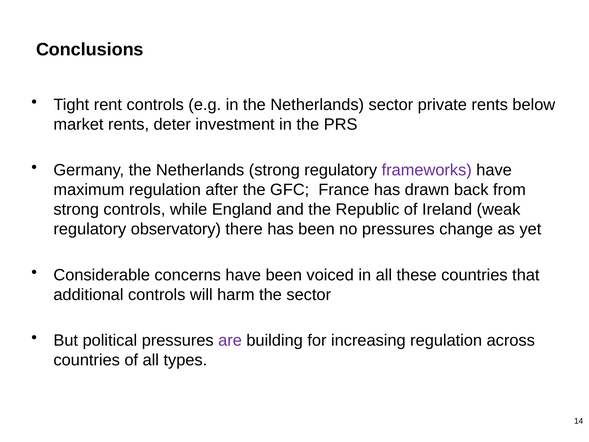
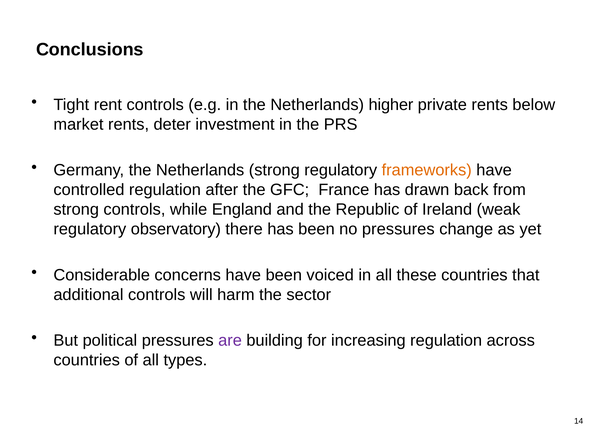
Netherlands sector: sector -> higher
frameworks colour: purple -> orange
maximum: maximum -> controlled
